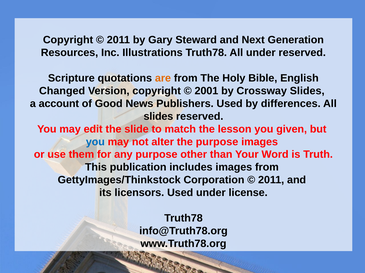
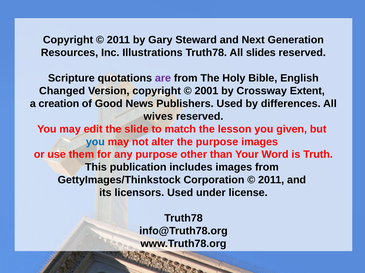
All under: under -> slides
are colour: orange -> purple
Crossway Slides: Slides -> Extent
account: account -> creation
slides at (158, 117): slides -> wives
